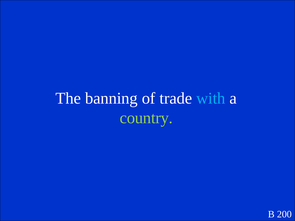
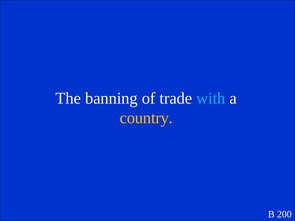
country colour: light green -> yellow
